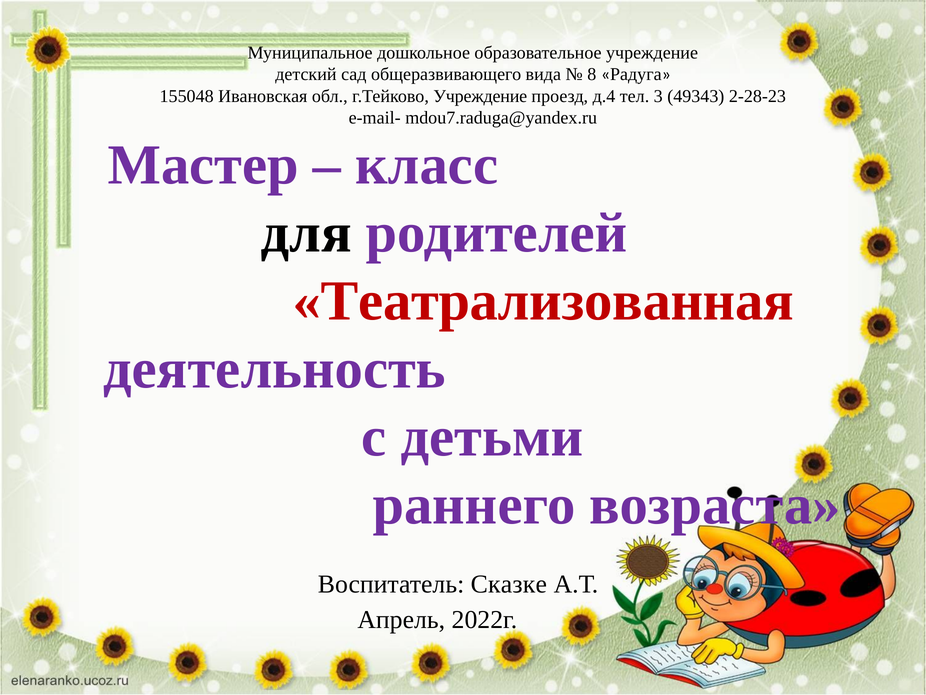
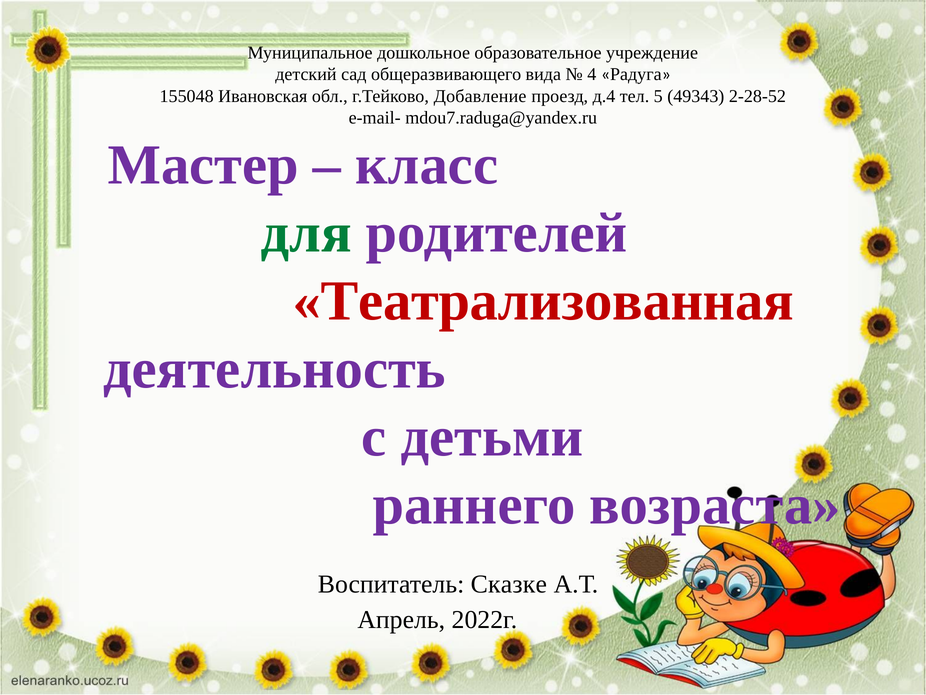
8: 8 -> 4
г.Тейково Учреждение: Учреждение -> Добавление
3: 3 -> 5
2-28-23: 2-28-23 -> 2-28-52
для colour: black -> green
